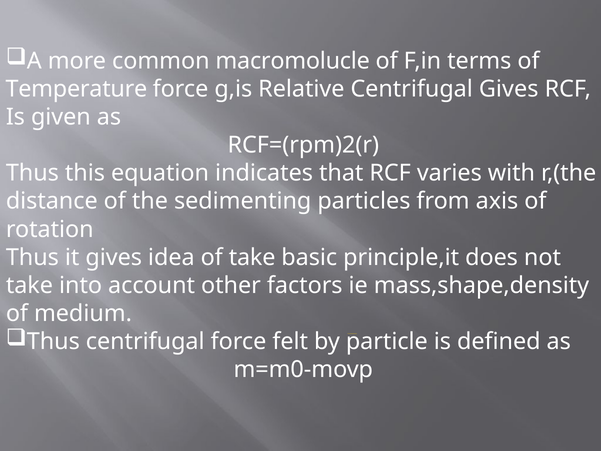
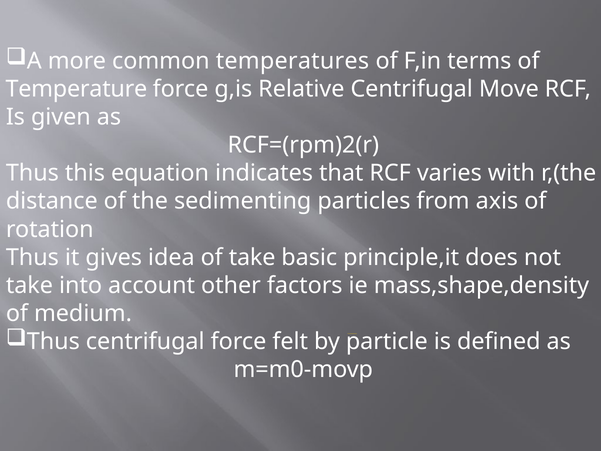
macromolucle: macromolucle -> temperatures
Centrifugal Gives: Gives -> Move
